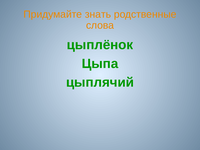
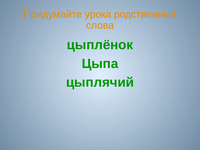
знать: знать -> урока
